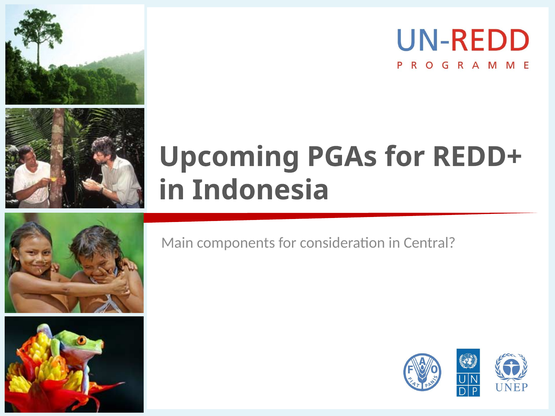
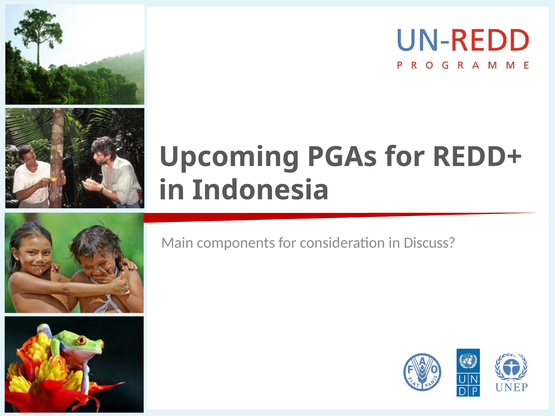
Central: Central -> Discuss
